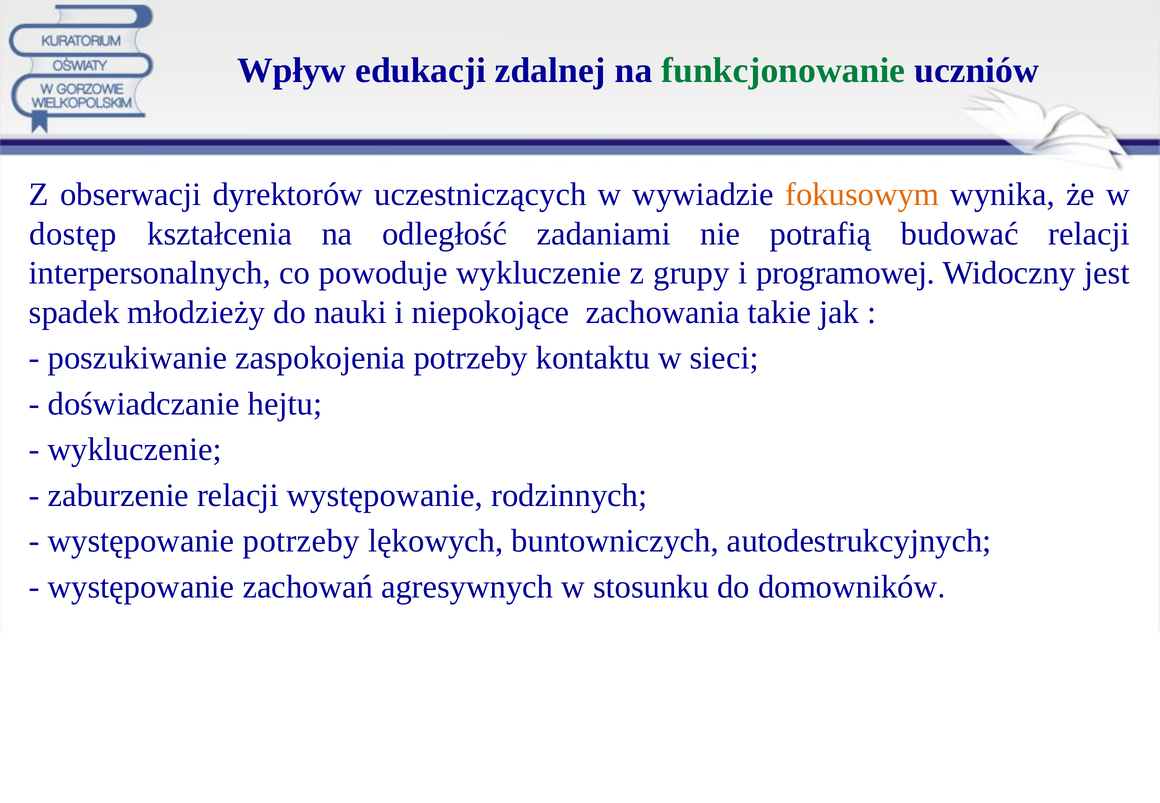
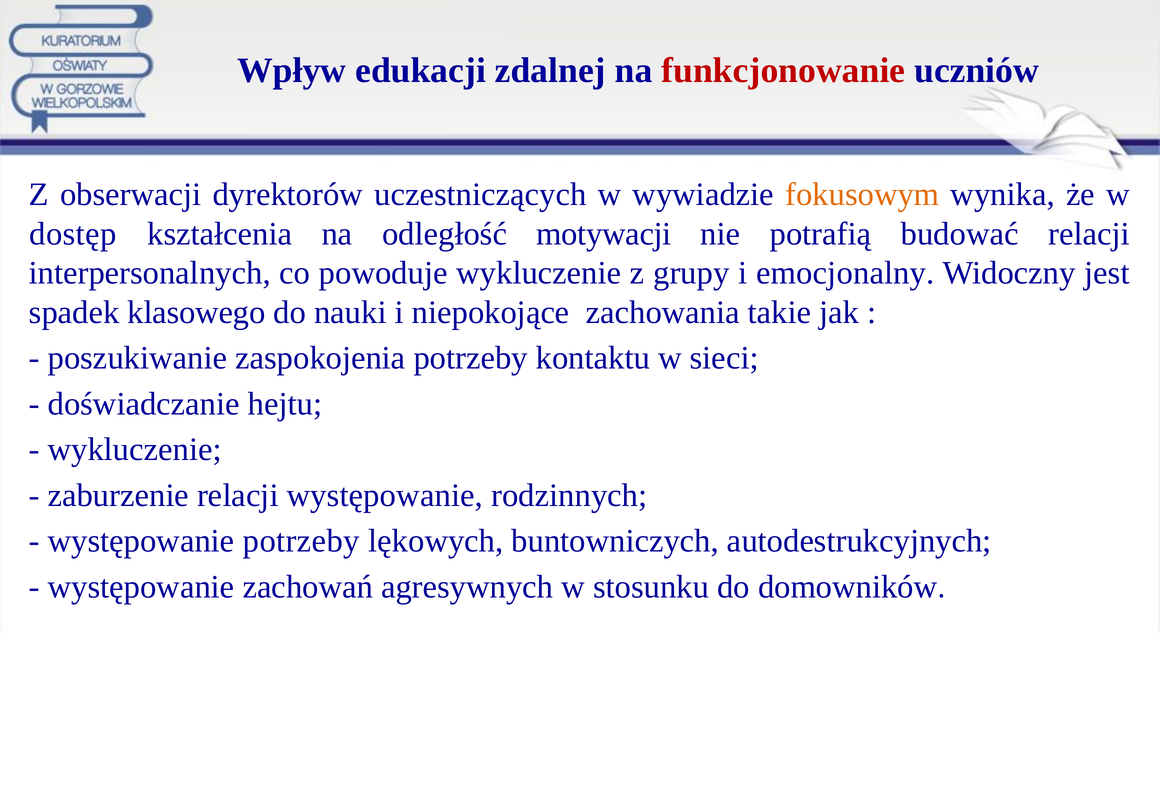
funkcjonowanie colour: green -> red
zadaniami: zadaniami -> motywacji
programowej: programowej -> emocjonalny
młodzieży: młodzieży -> klasowego
